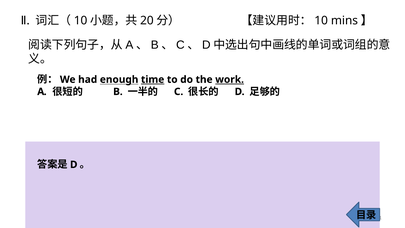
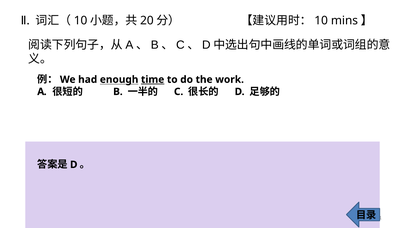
work underline: present -> none
